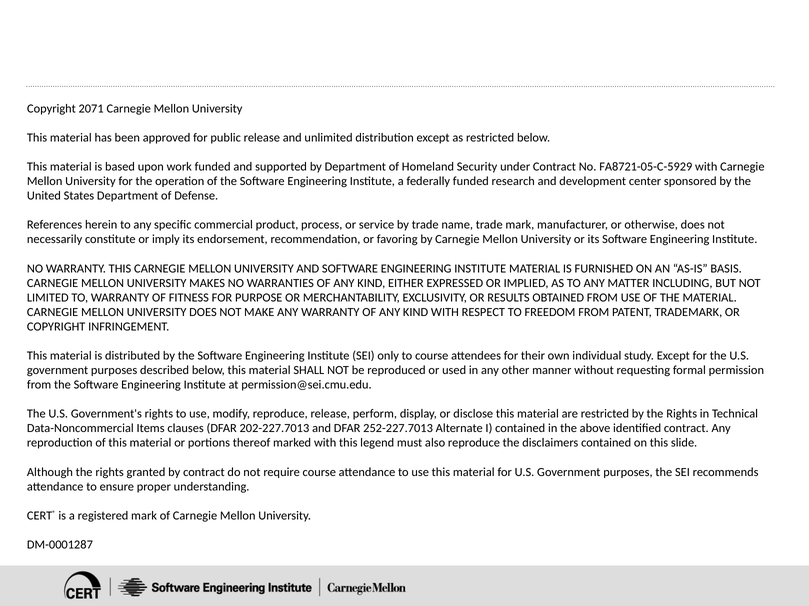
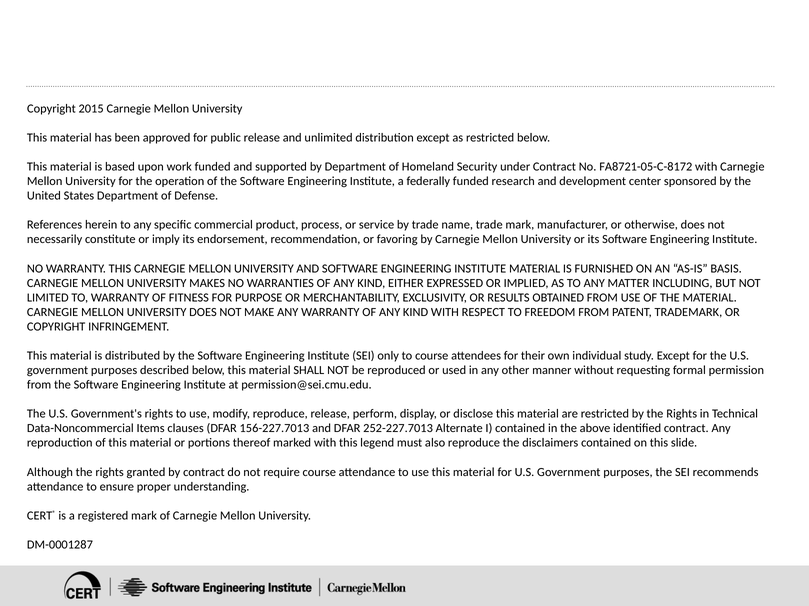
2071: 2071 -> 2015
FA8721-05-C-5929: FA8721-05-C-5929 -> FA8721-05-C-8172
202-227.7013: 202-227.7013 -> 156-227.7013
